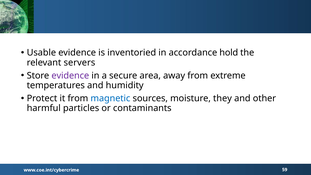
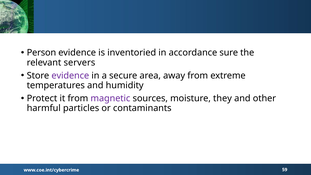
Usable: Usable -> Person
hold: hold -> sure
magnetic colour: blue -> purple
